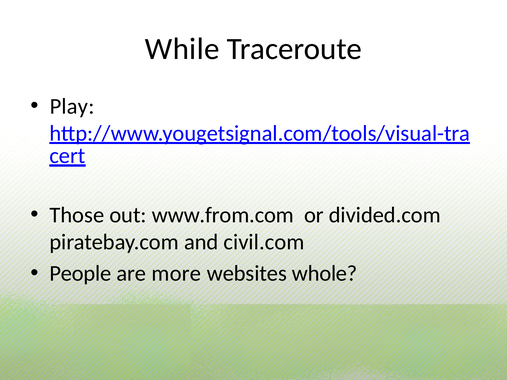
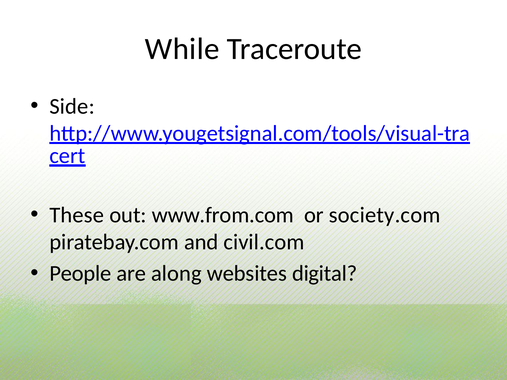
Play: Play -> Side
Those: Those -> These
divided.com: divided.com -> society.com
more: more -> along
whole: whole -> digital
